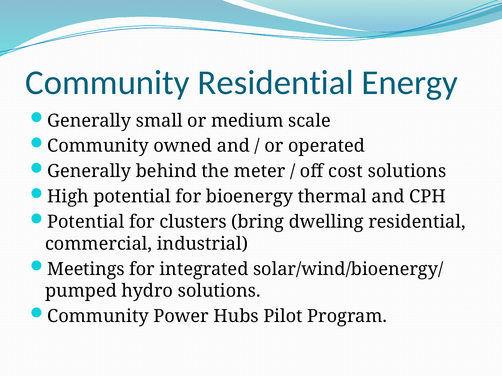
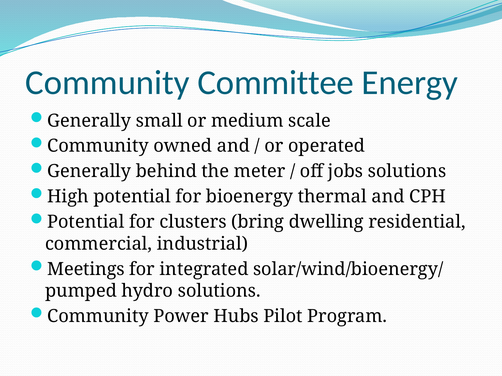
Community Residential: Residential -> Committee
cost: cost -> jobs
